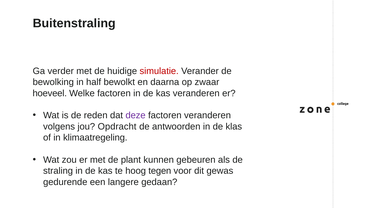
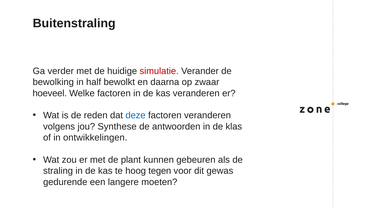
deze colour: purple -> blue
Opdracht: Opdracht -> Synthese
klimaatregeling: klimaatregeling -> ontwikkelingen
gedaan: gedaan -> moeten
